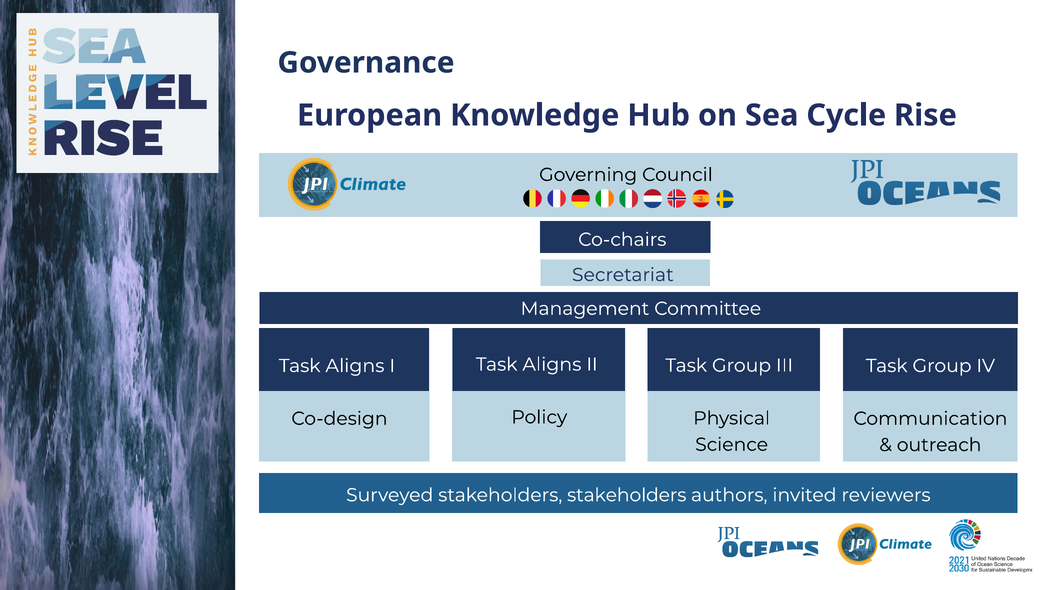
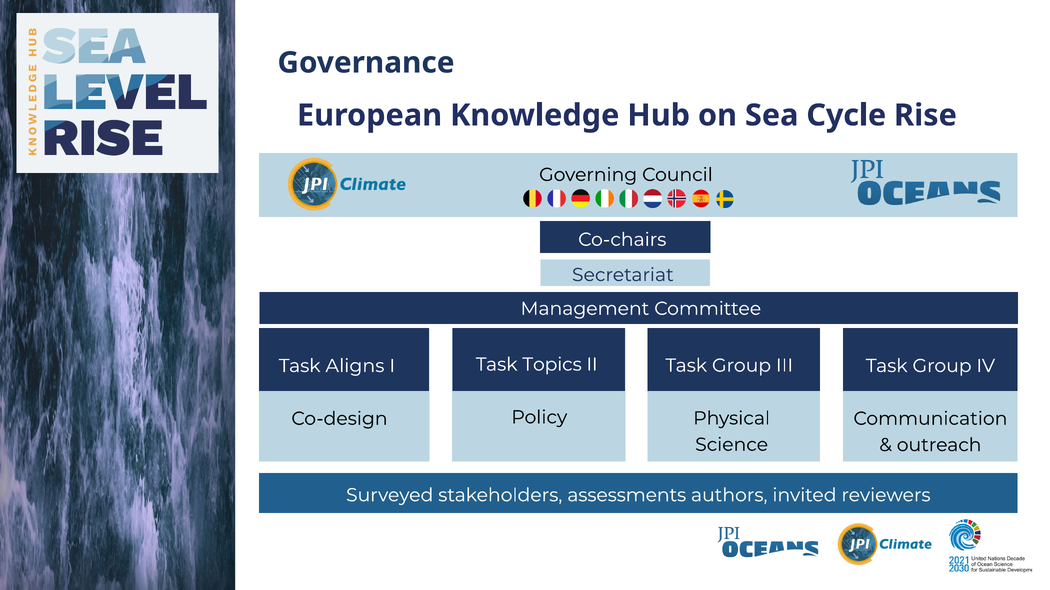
Aligns at (552, 365): Aligns -> Topics
stakeholders stakeholders: stakeholders -> assessments
